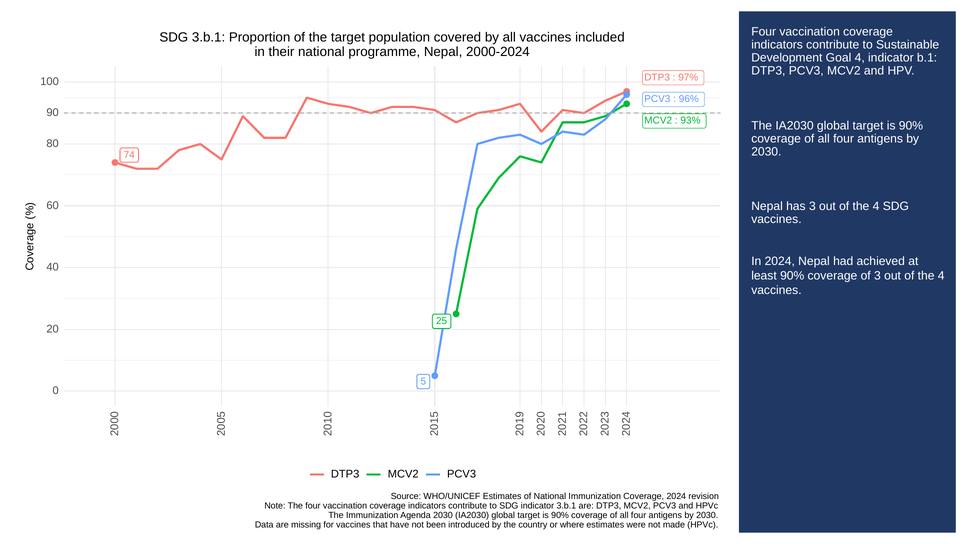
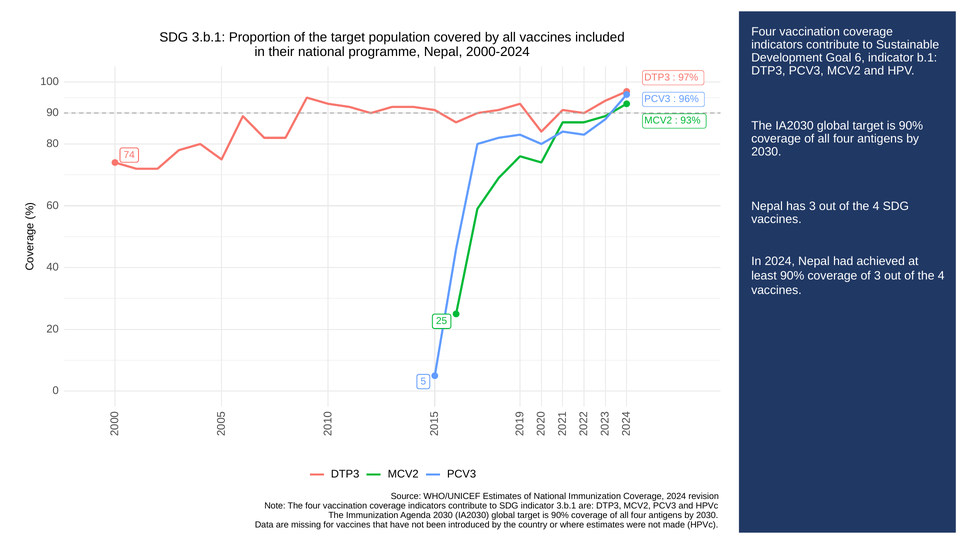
Goal 4: 4 -> 6
